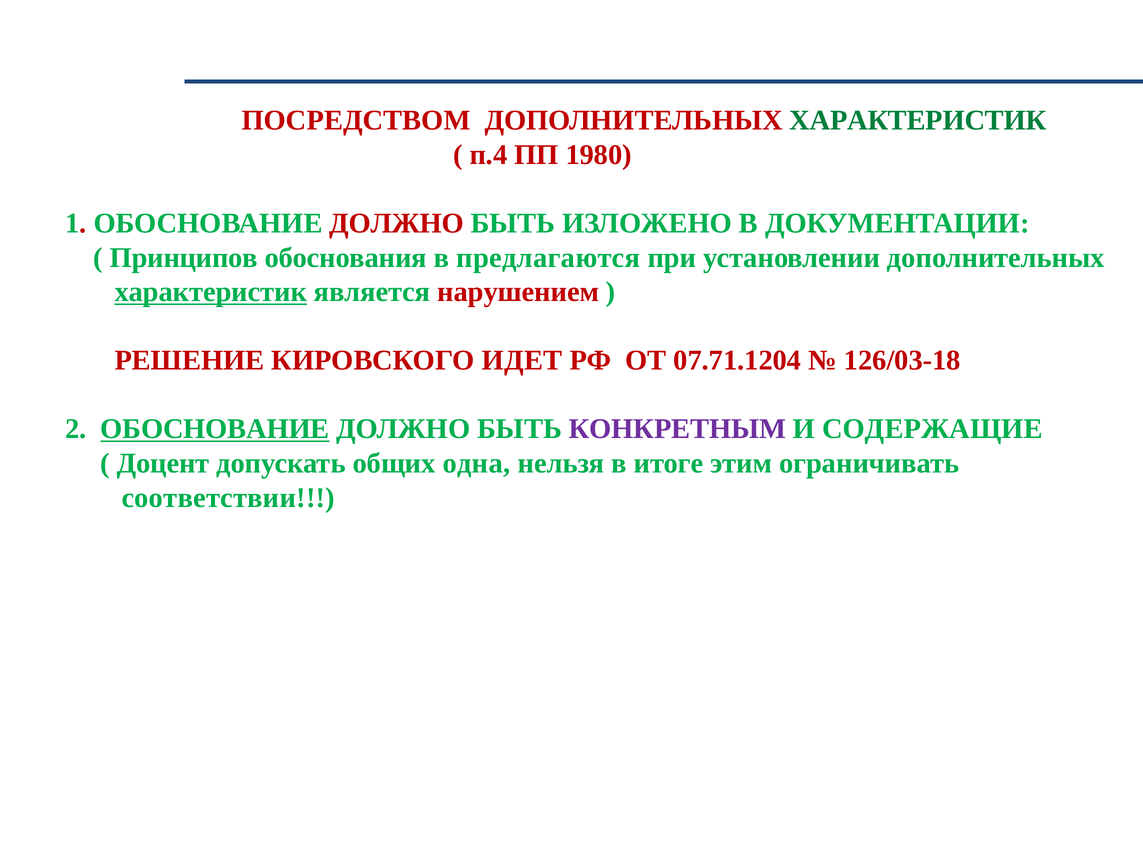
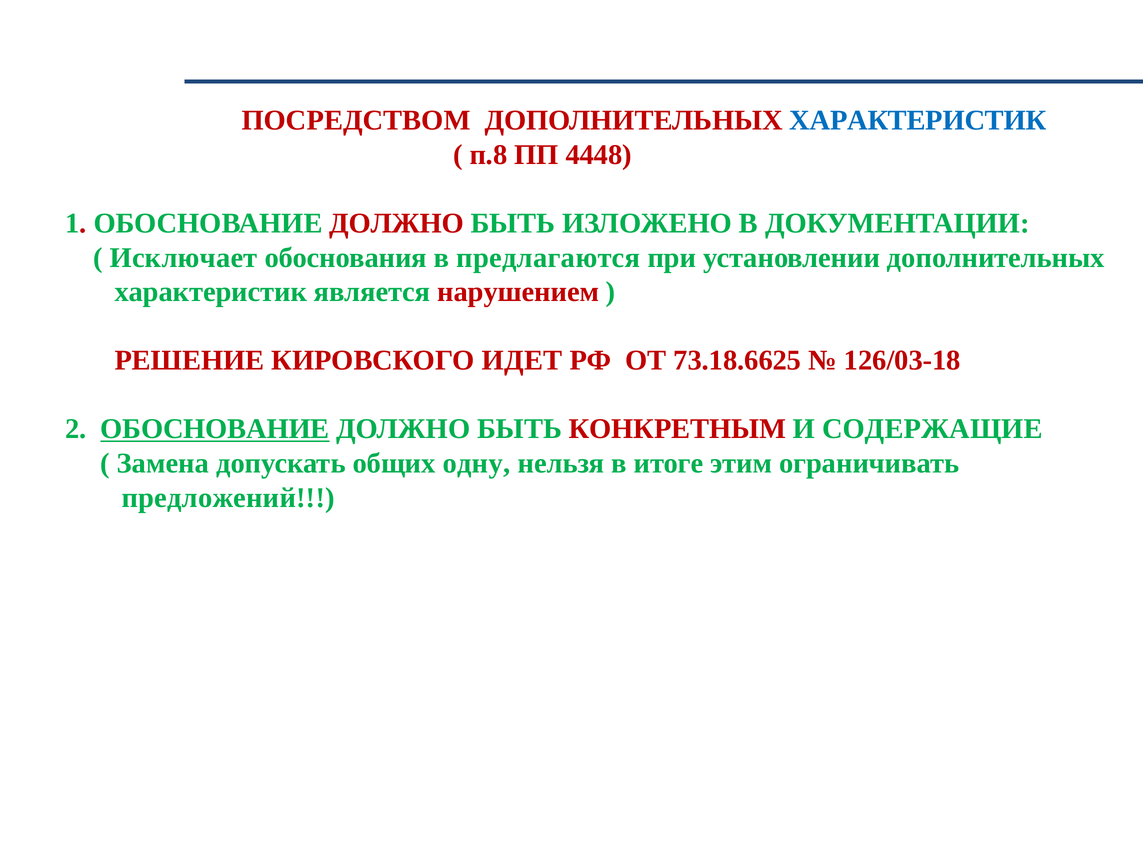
ХАРАКТЕРИСТИК at (918, 121) colour: green -> blue
п.4: п.4 -> п.8
1980: 1980 -> 4448
Принципов: Принципов -> Исключает
характеристик at (211, 292) underline: present -> none
07.71.1204: 07.71.1204 -> 73.18.6625
КОНКРЕТНЫМ colour: purple -> red
Доцент: Доцент -> Замена
одна: одна -> одну
соответствии: соответствии -> предложений
